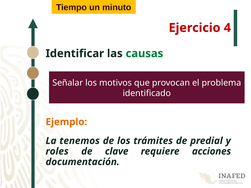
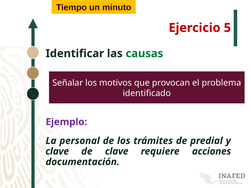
4: 4 -> 5
Ejemplo colour: orange -> purple
tenemos: tenemos -> personal
roles at (57, 152): roles -> clave
